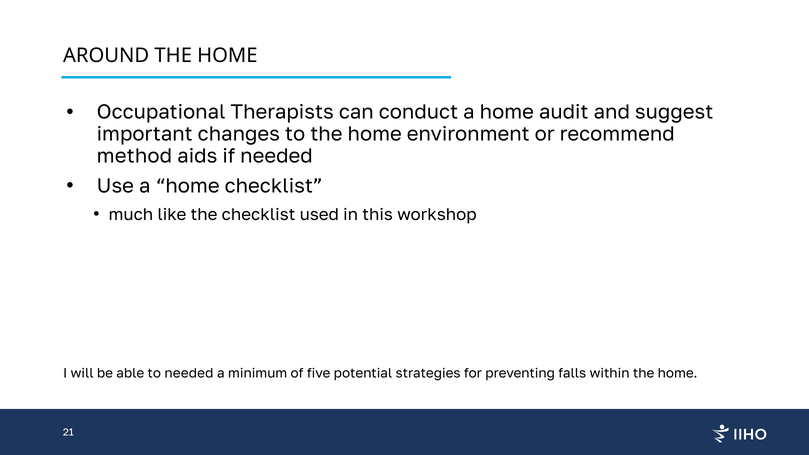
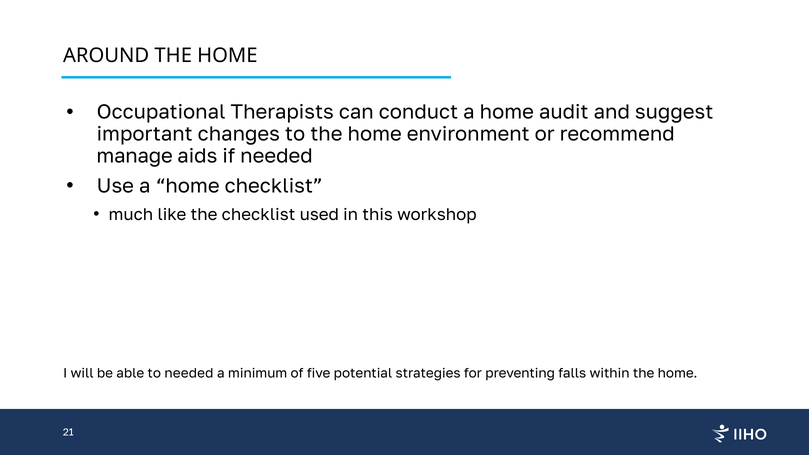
method: method -> manage
